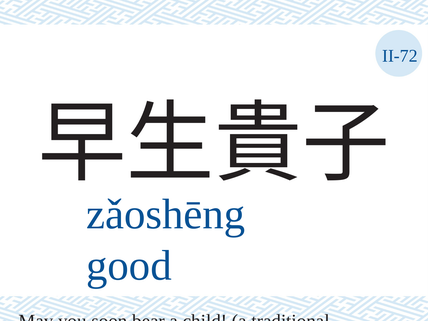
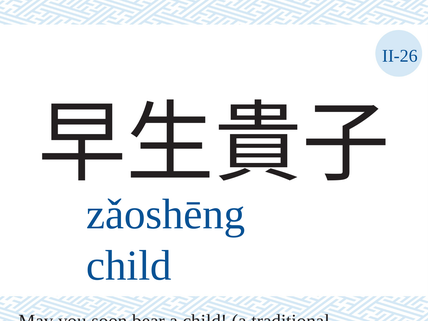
II-72: II-72 -> II-26
good at (129, 266): good -> child
